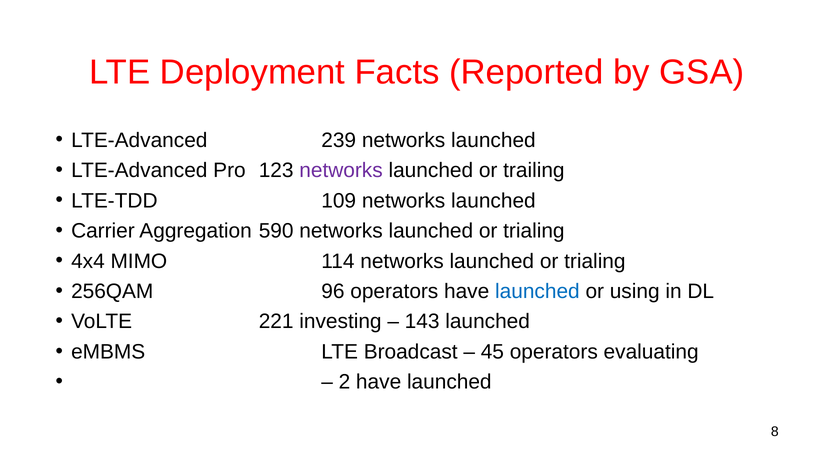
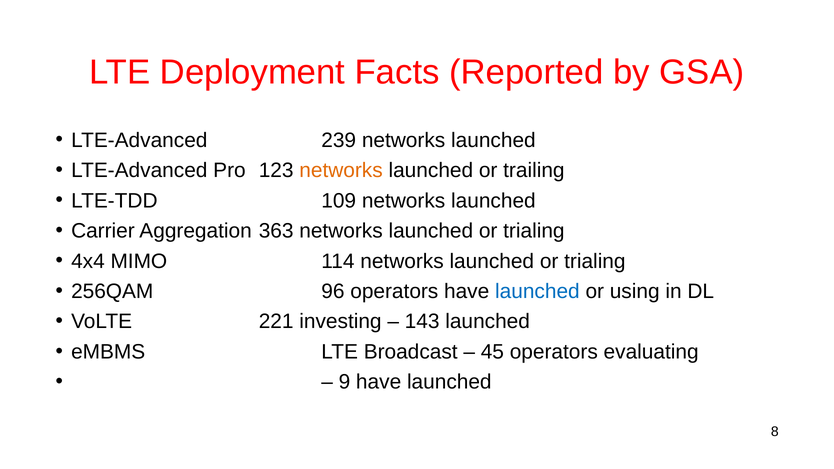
networks at (341, 170) colour: purple -> orange
590: 590 -> 363
2: 2 -> 9
